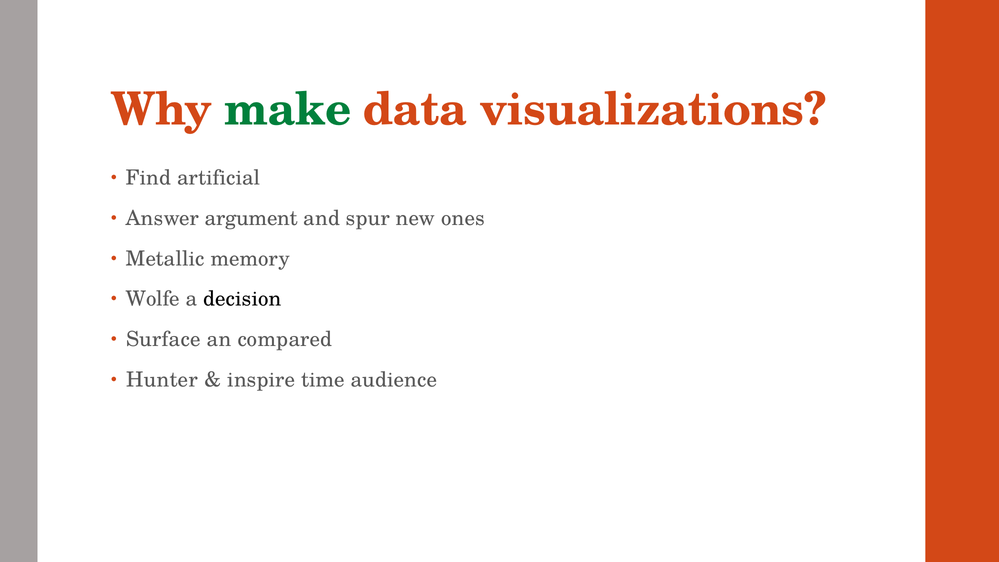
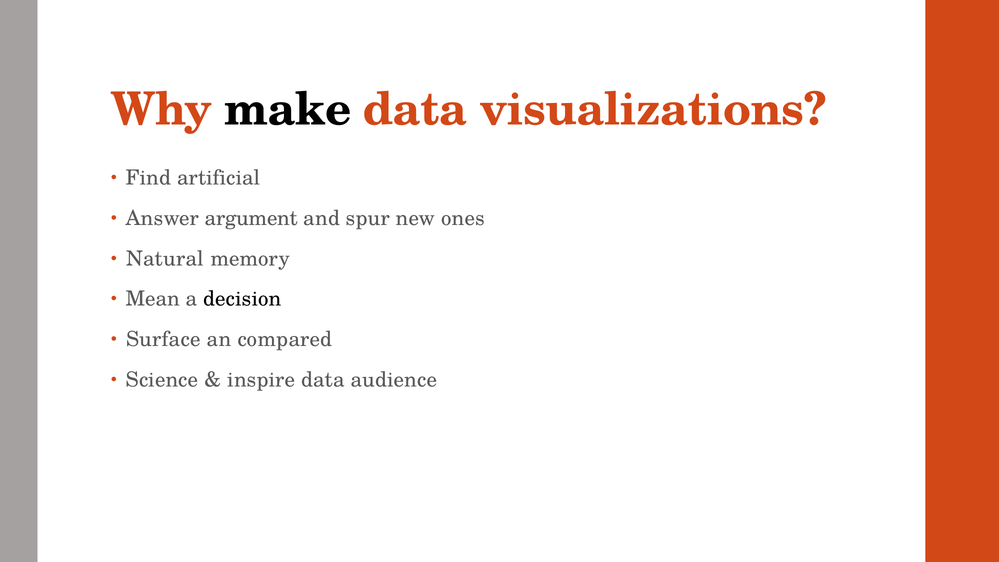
make colour: green -> black
Metallic: Metallic -> Natural
Wolfe: Wolfe -> Mean
Hunter: Hunter -> Science
inspire time: time -> data
